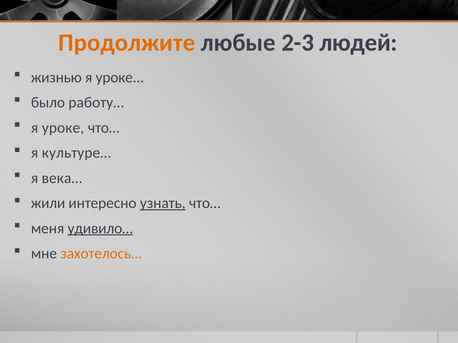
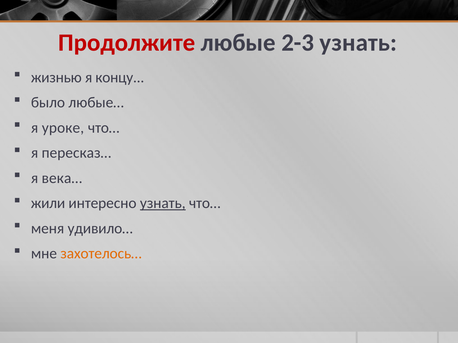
Продолжите colour: orange -> red
2-3 людей: людей -> узнать
уроке at (120, 78): уроке -> концу
работу…: работу… -> любые…
культуре…: культуре… -> пересказ…
удивило… underline: present -> none
